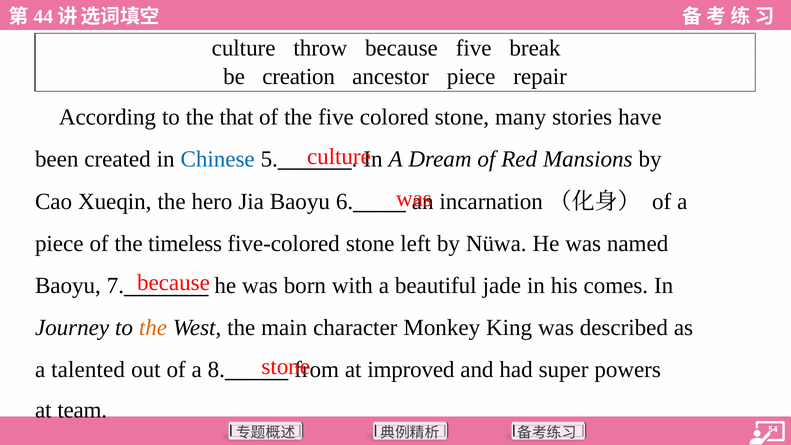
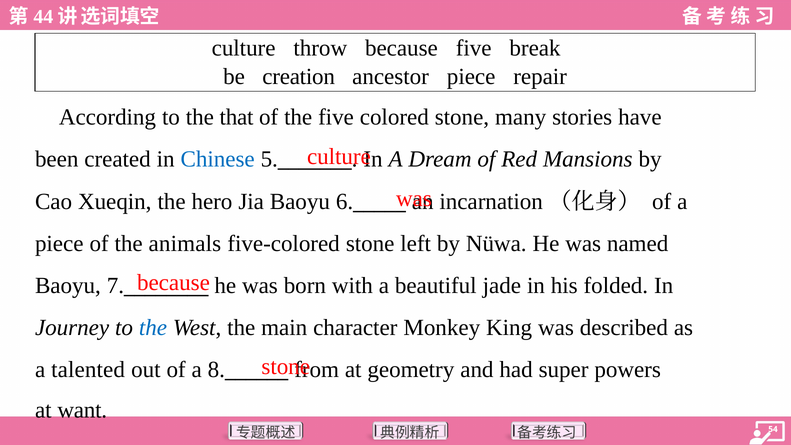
timeless: timeless -> animals
comes: comes -> folded
the at (153, 327) colour: orange -> blue
improved: improved -> geometry
team: team -> want
